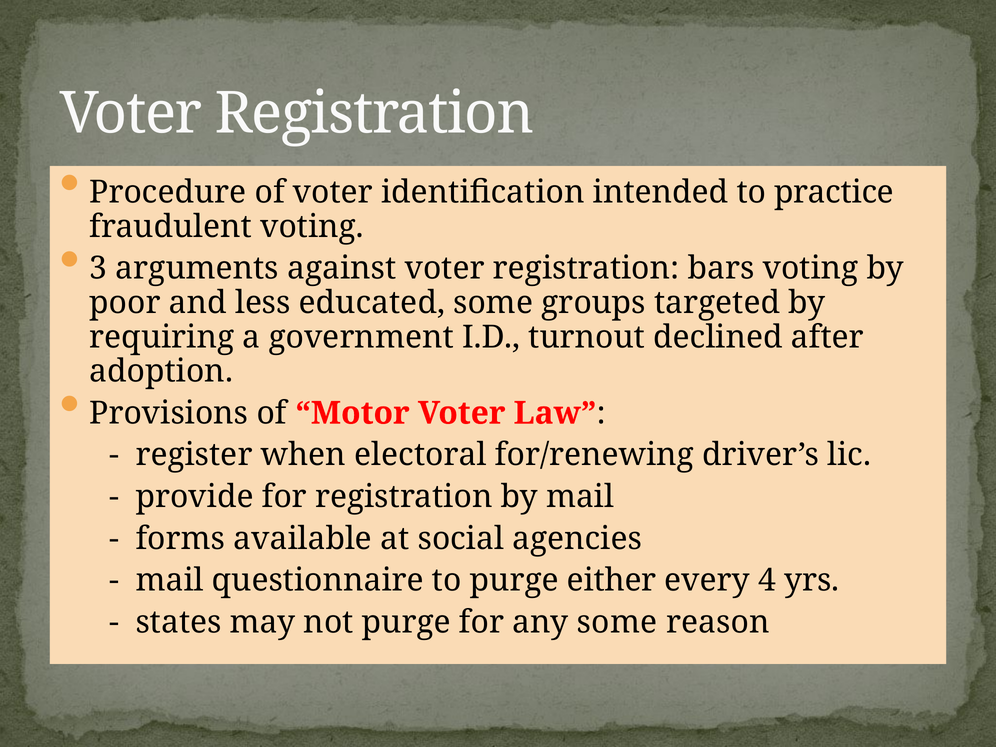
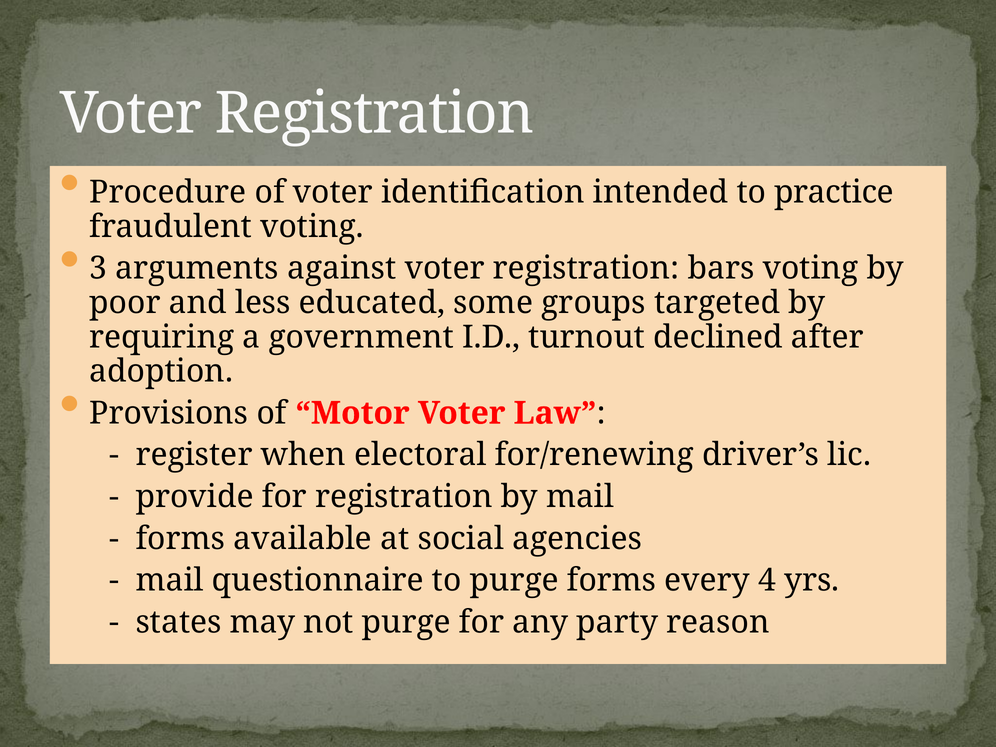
purge either: either -> forms
any some: some -> party
